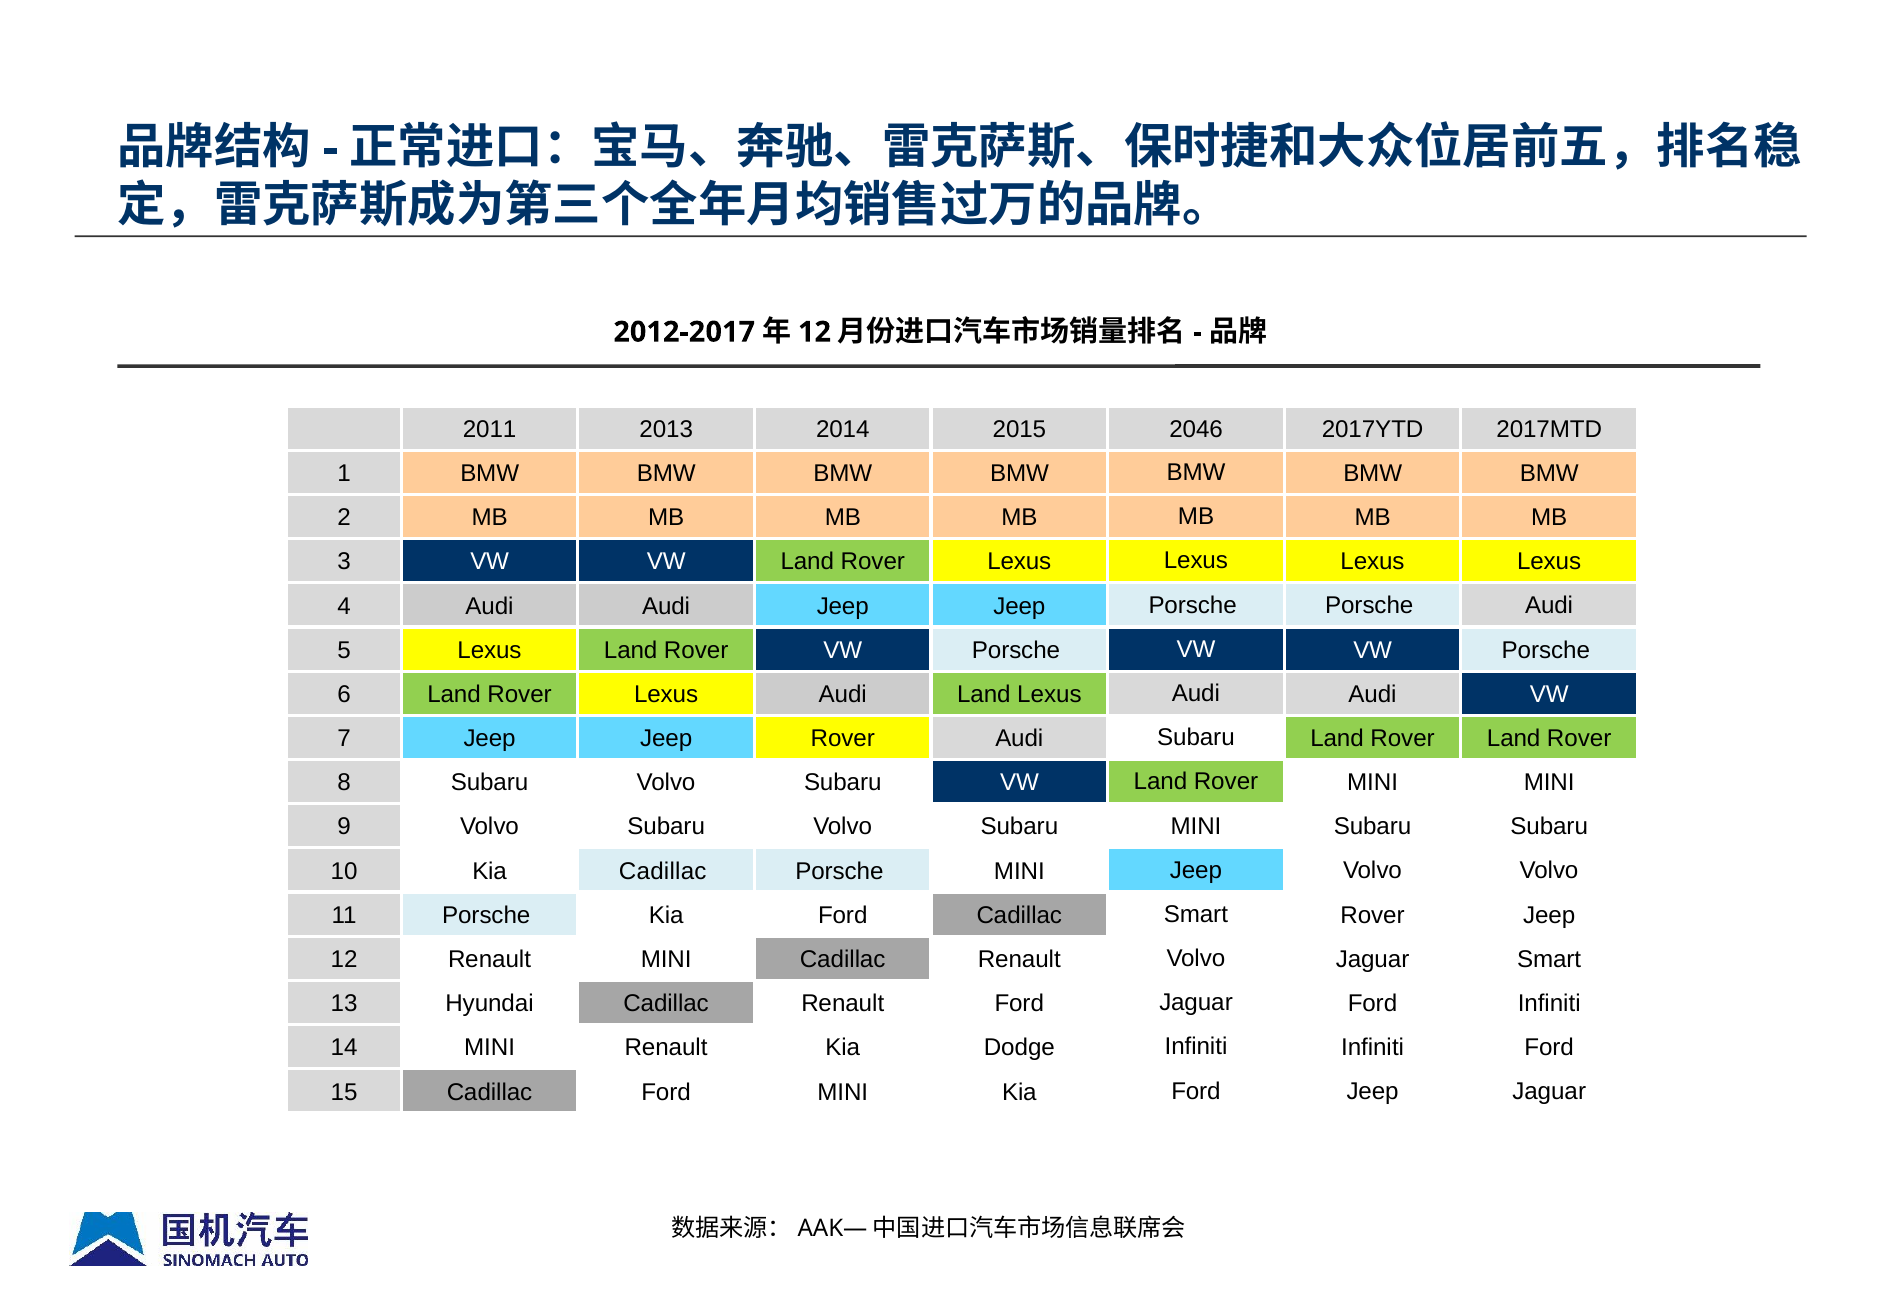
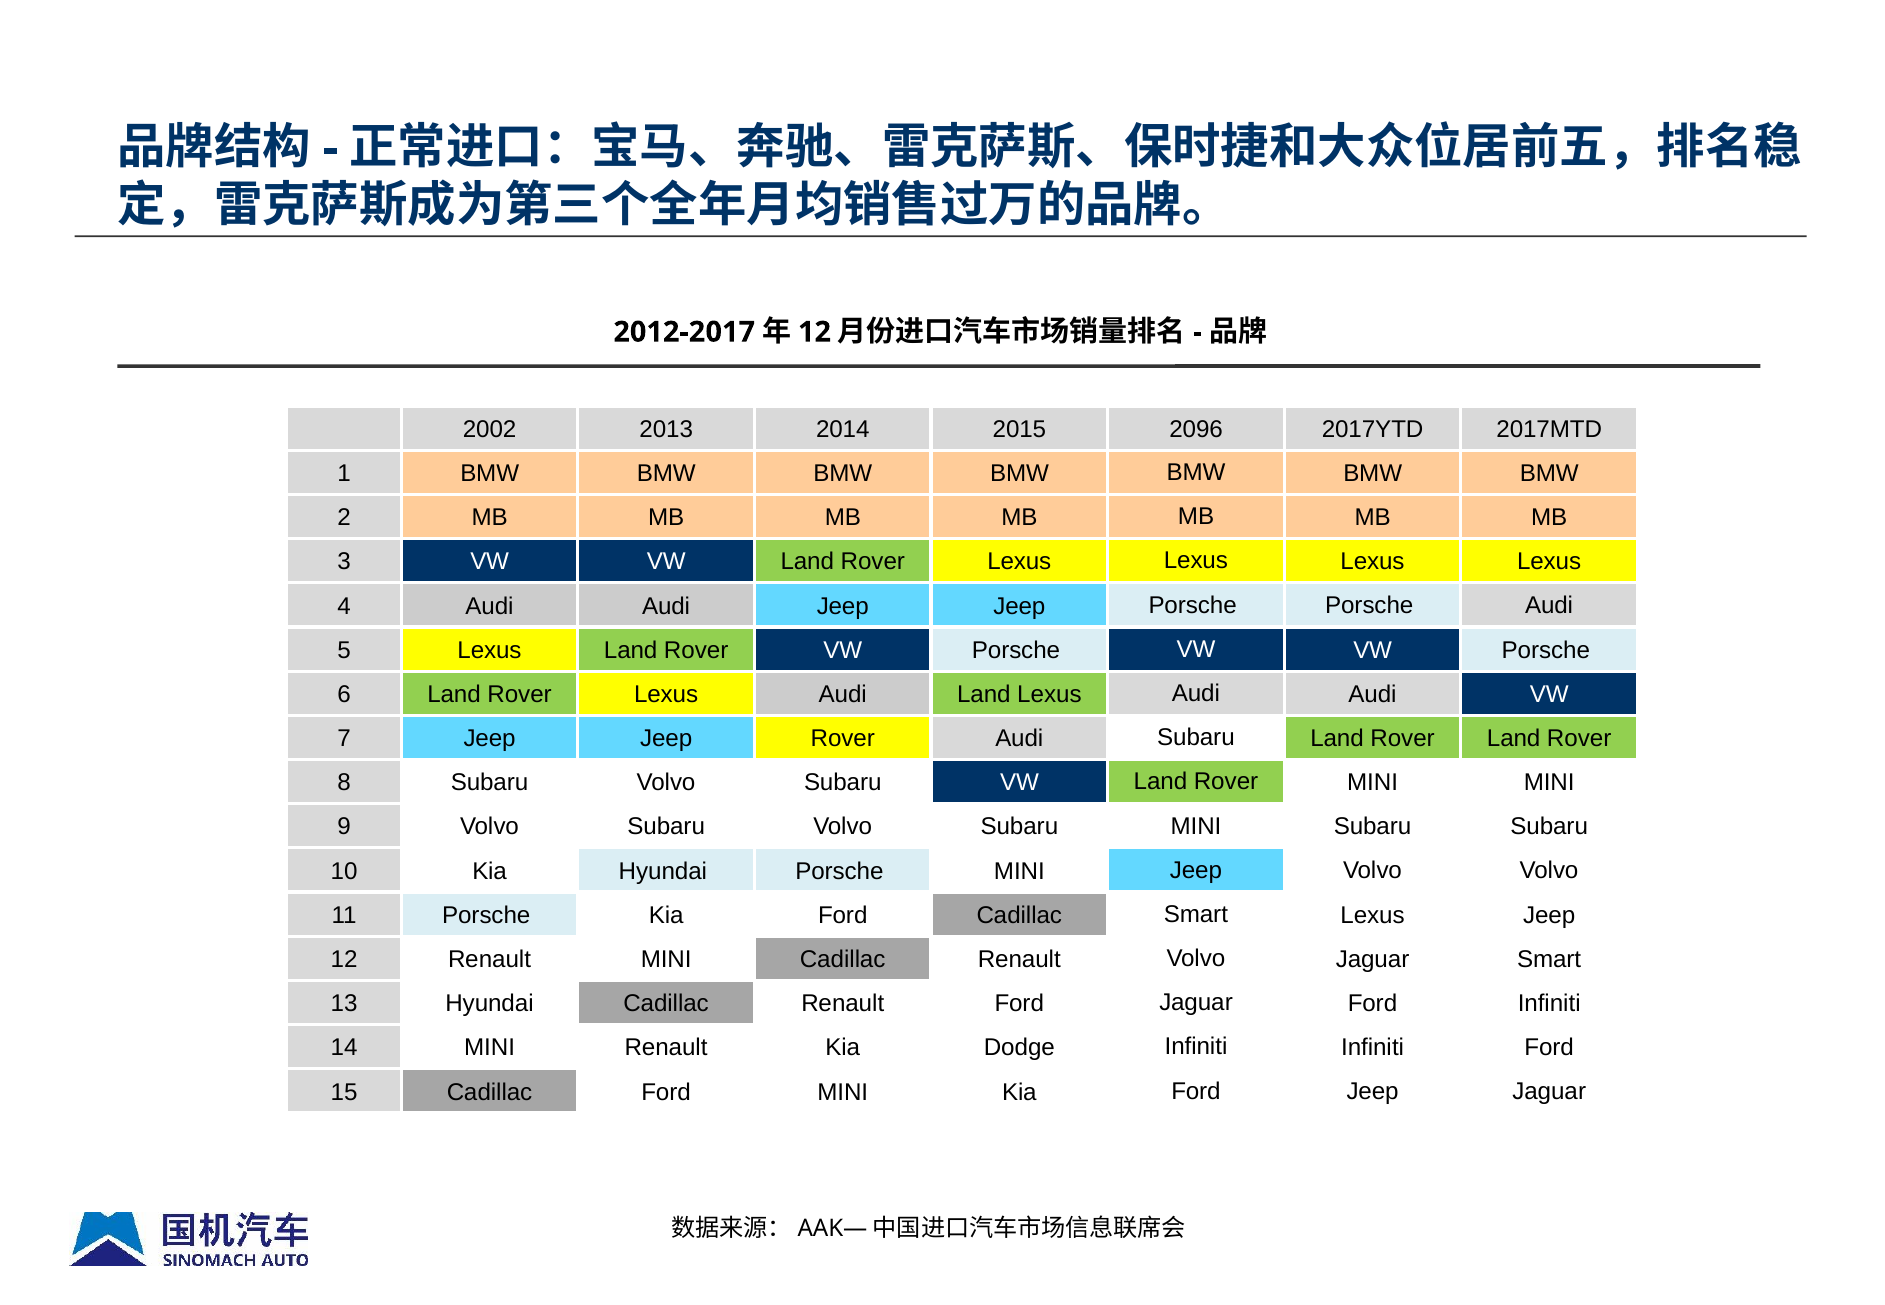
2011: 2011 -> 2002
2046: 2046 -> 2096
Kia Cadillac: Cadillac -> Hyundai
Smart Rover: Rover -> Lexus
